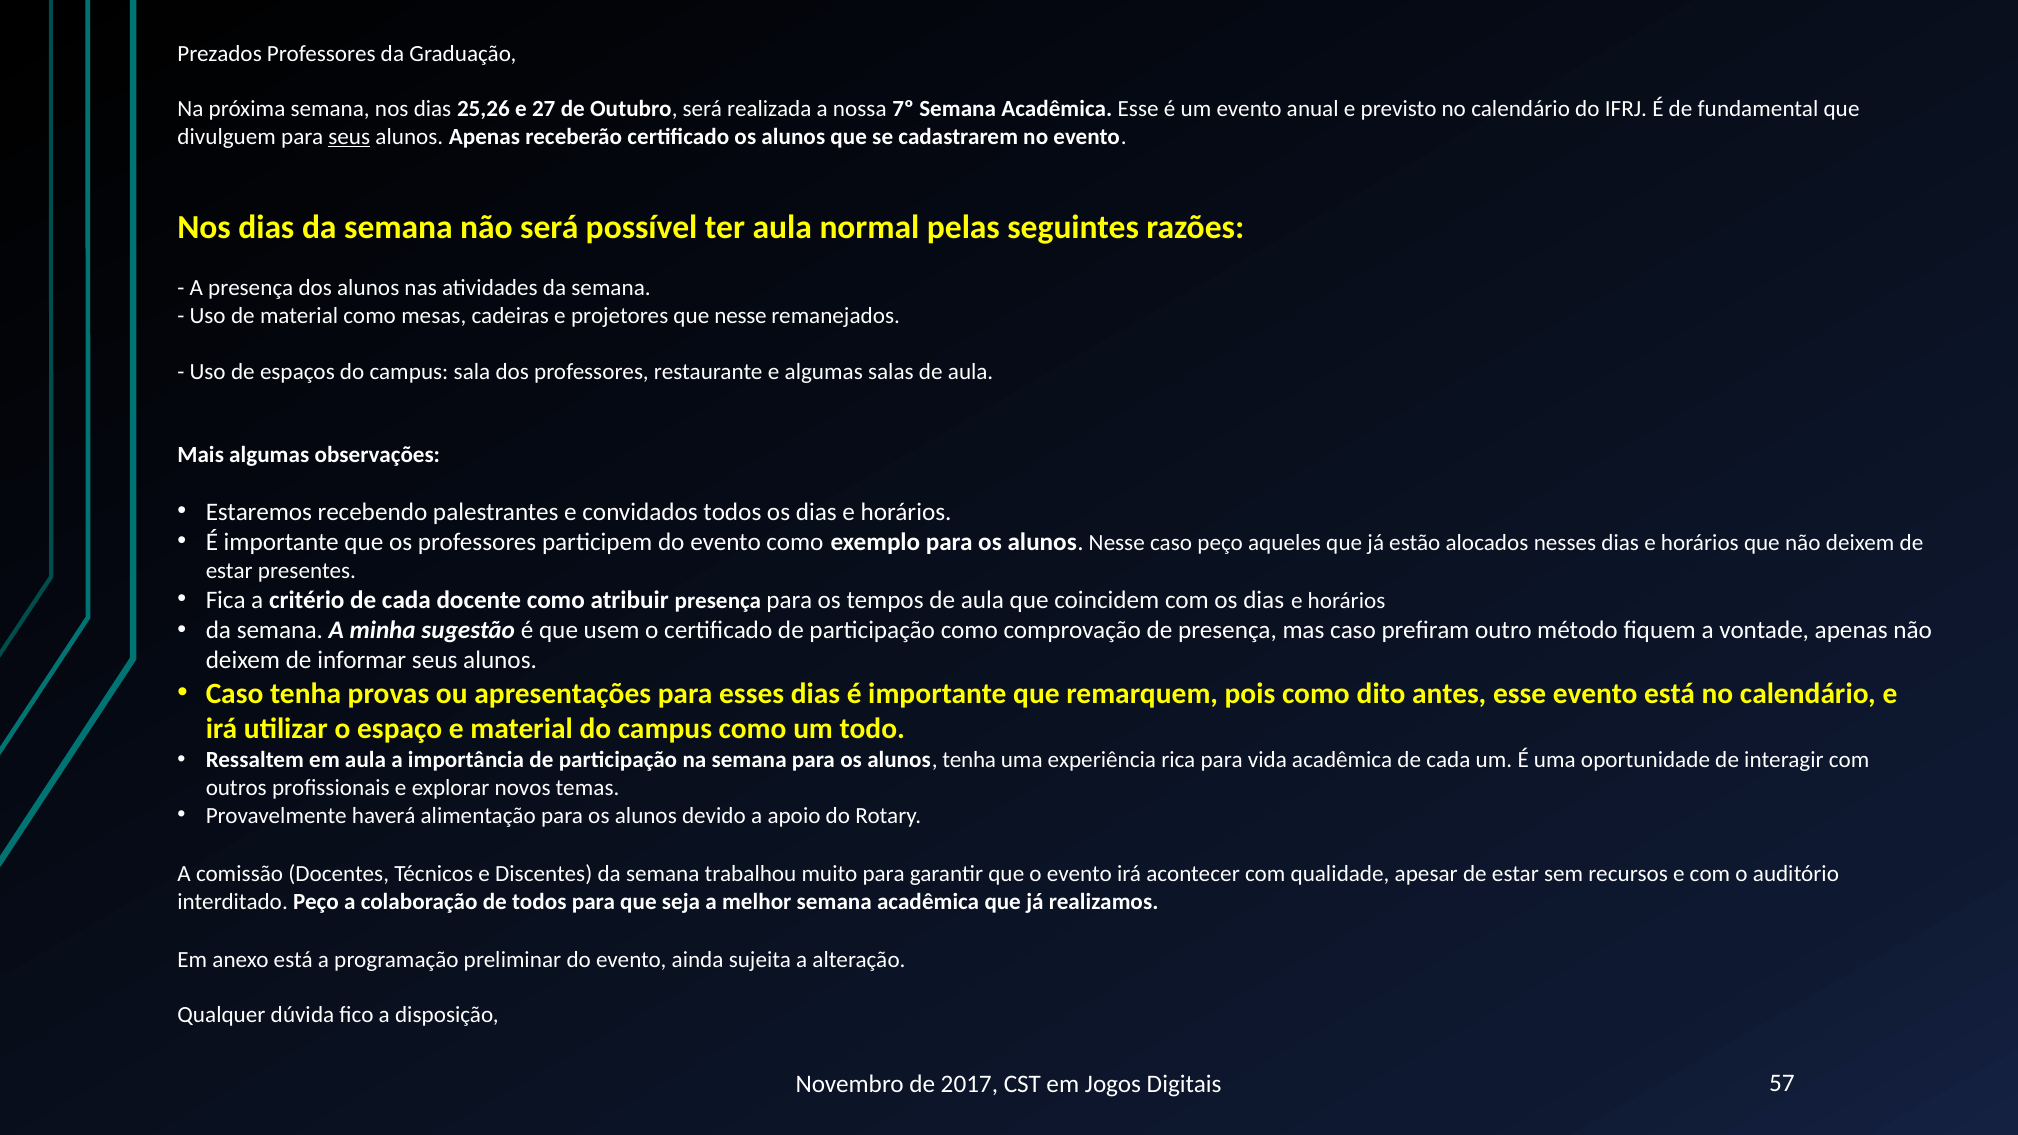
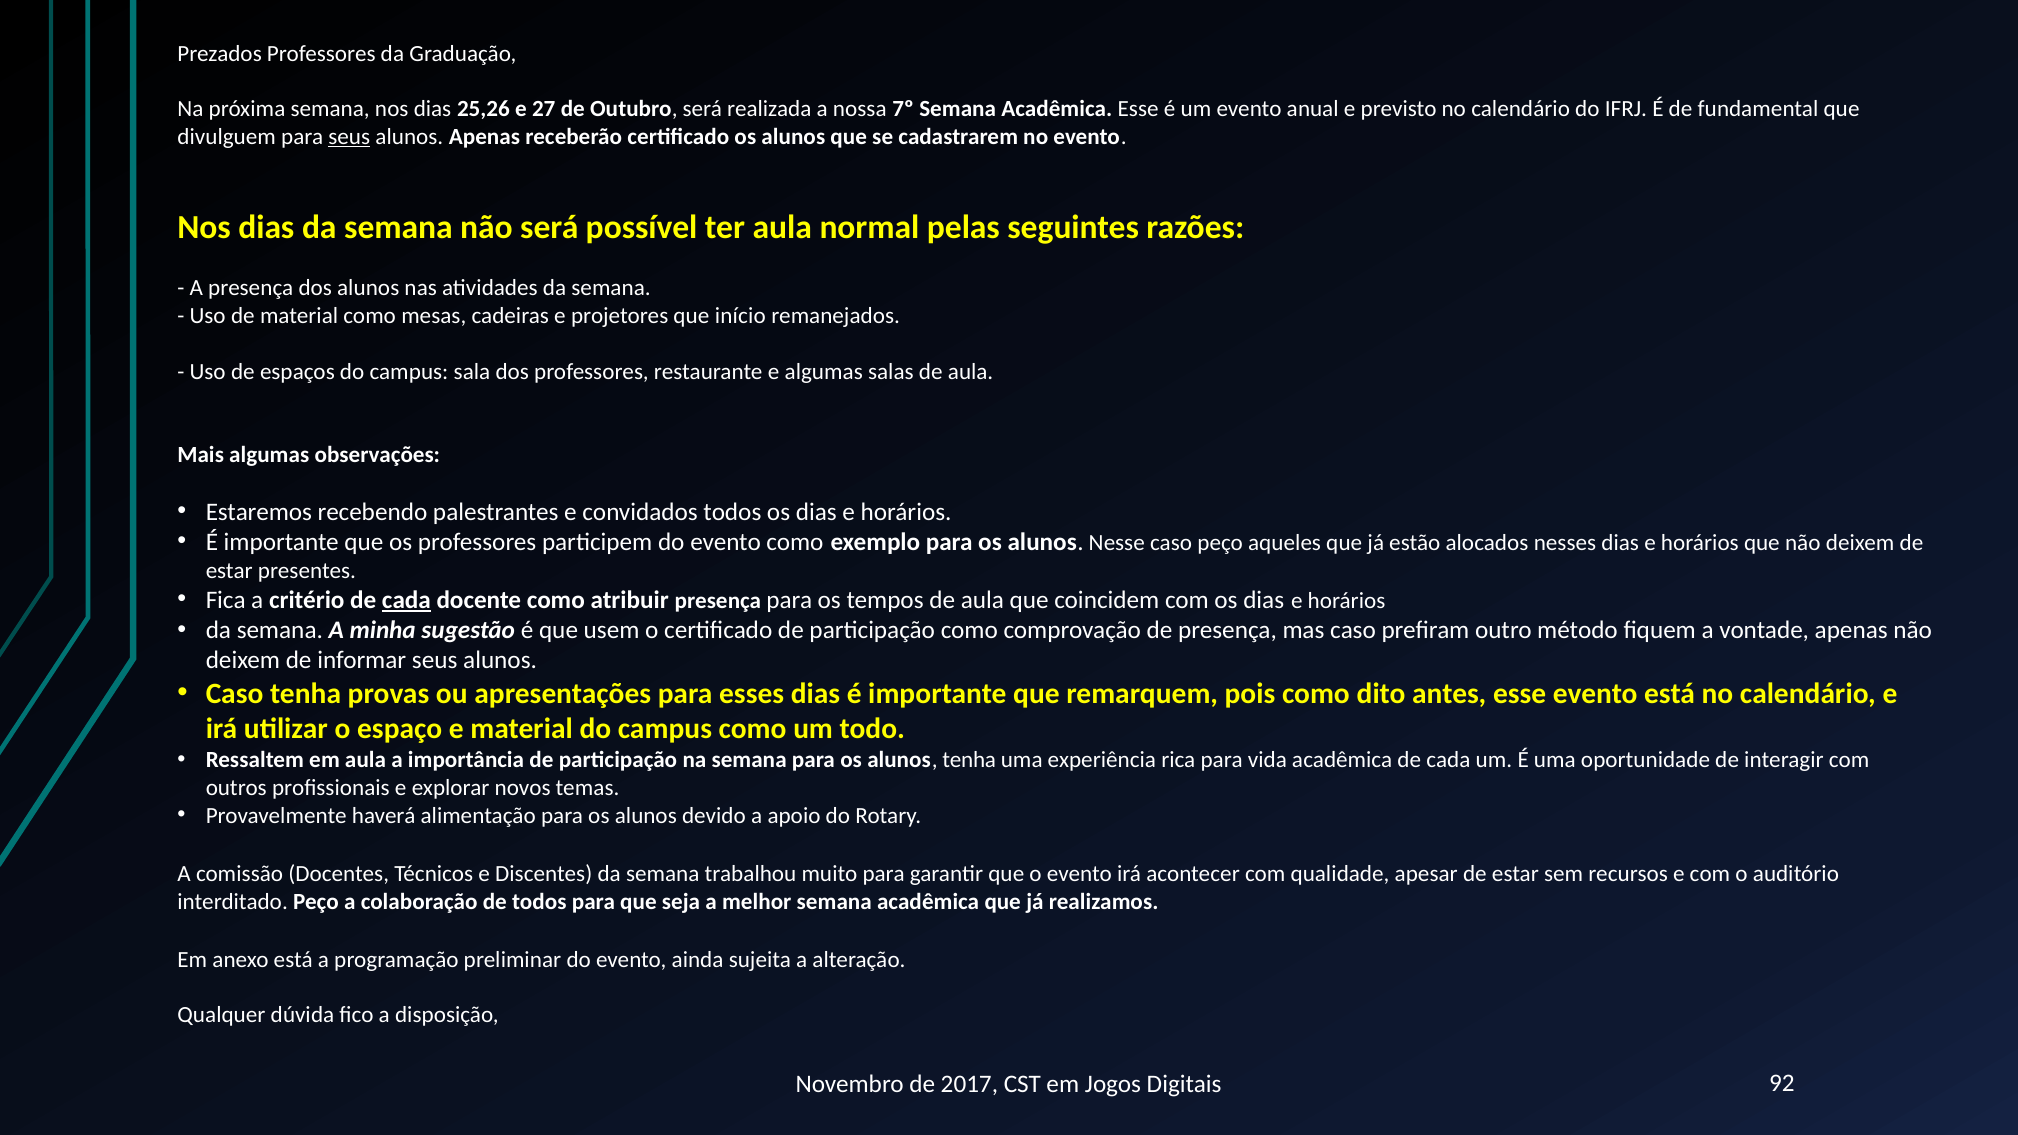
que nesse: nesse -> início
cada at (406, 600) underline: none -> present
57: 57 -> 92
